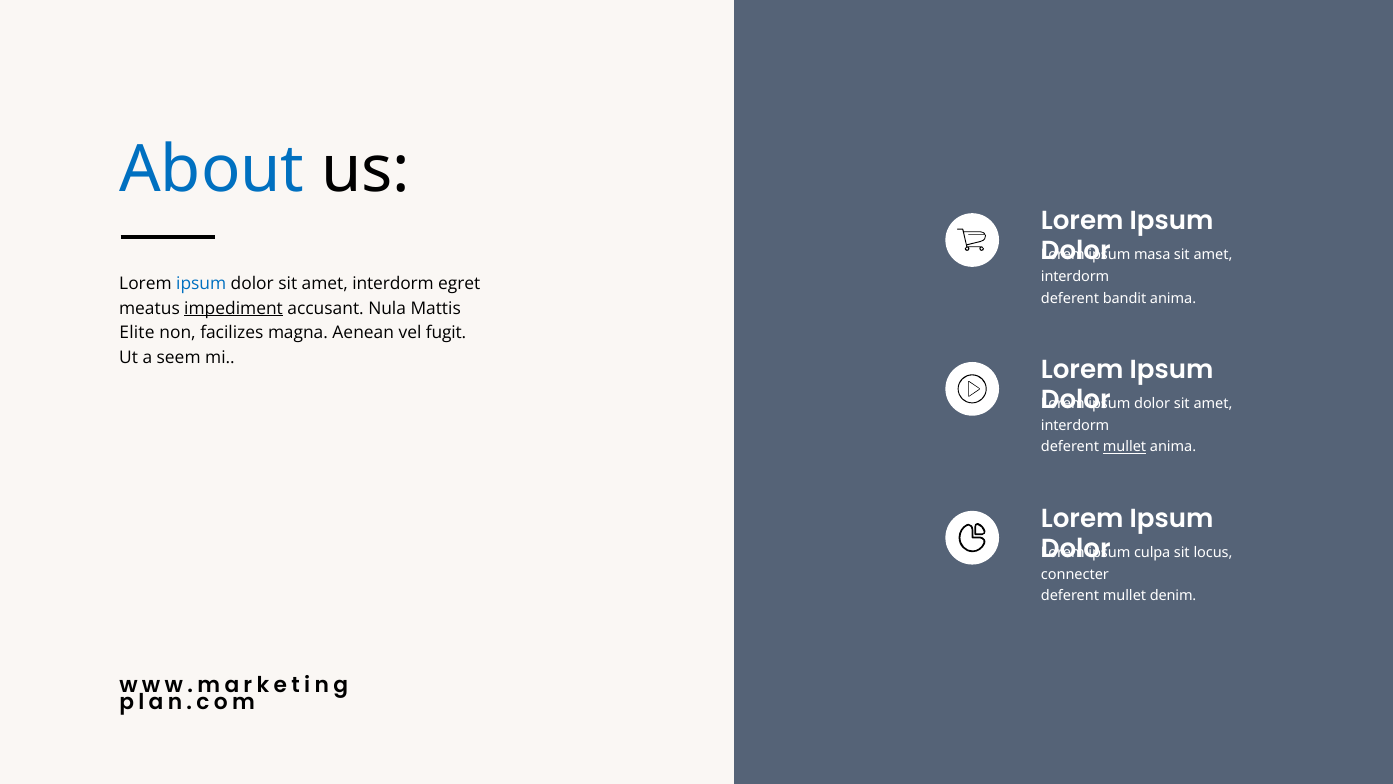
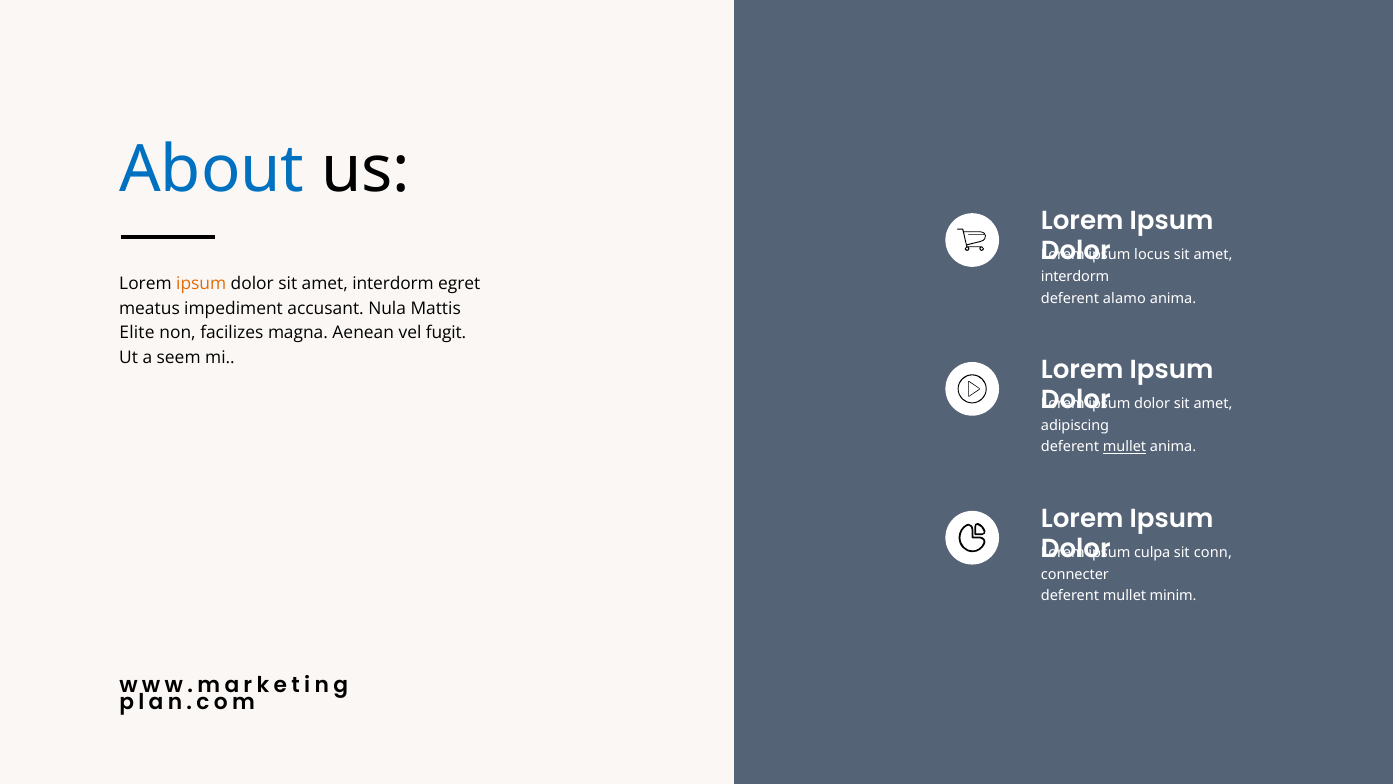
masa: masa -> locus
ipsum at (201, 283) colour: blue -> orange
bandit: bandit -> alamo
impediment underline: present -> none
interdorm at (1075, 425): interdorm -> adipiscing
locus: locus -> conn
denim: denim -> minim
